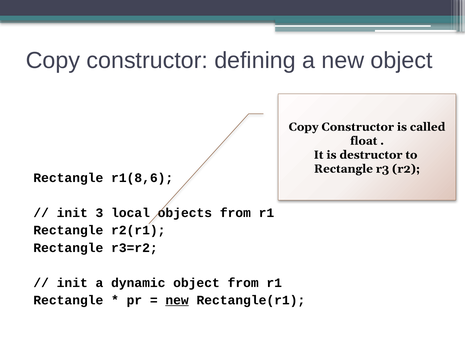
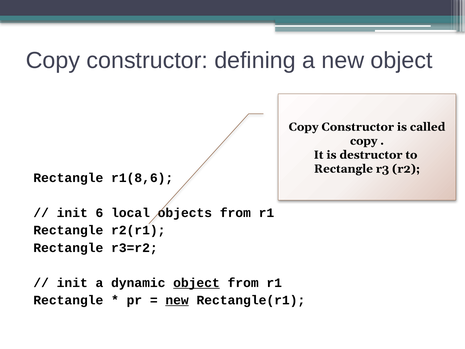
float at (364, 141): float -> copy
3: 3 -> 6
object at (196, 283) underline: none -> present
